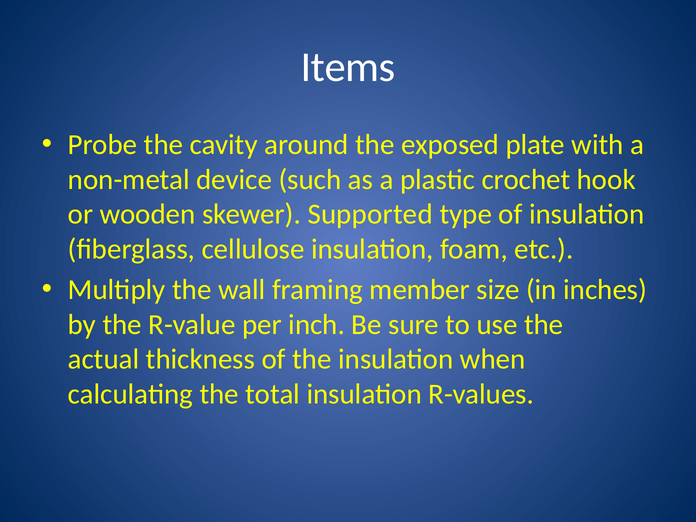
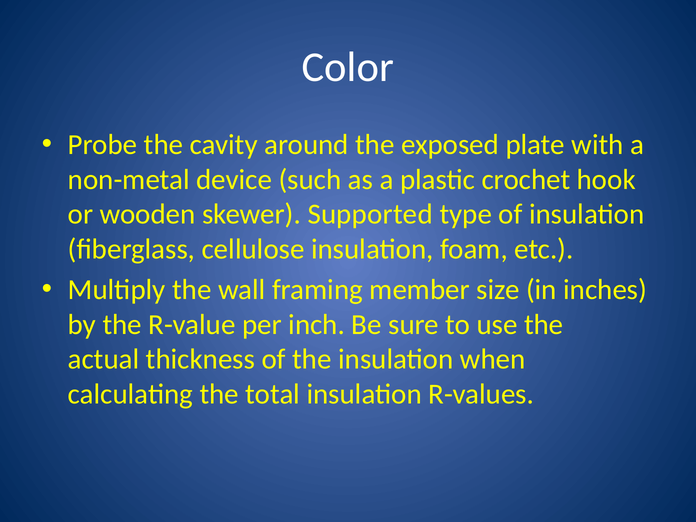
Items: Items -> Color
